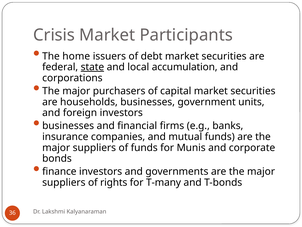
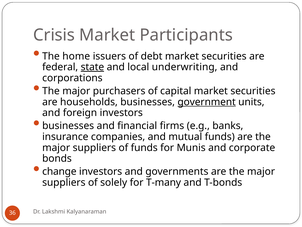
accumulation: accumulation -> underwriting
government underline: none -> present
finance: finance -> change
rights: rights -> solely
